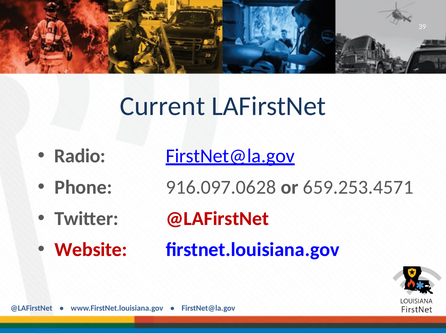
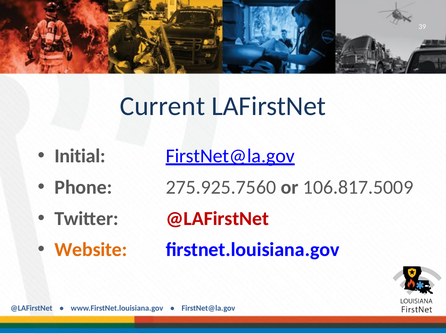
Radio: Radio -> Initial
916.097.0628: 916.097.0628 -> 275.925.7560
659.253.4571: 659.253.4571 -> 106.817.5009
Website colour: red -> orange
